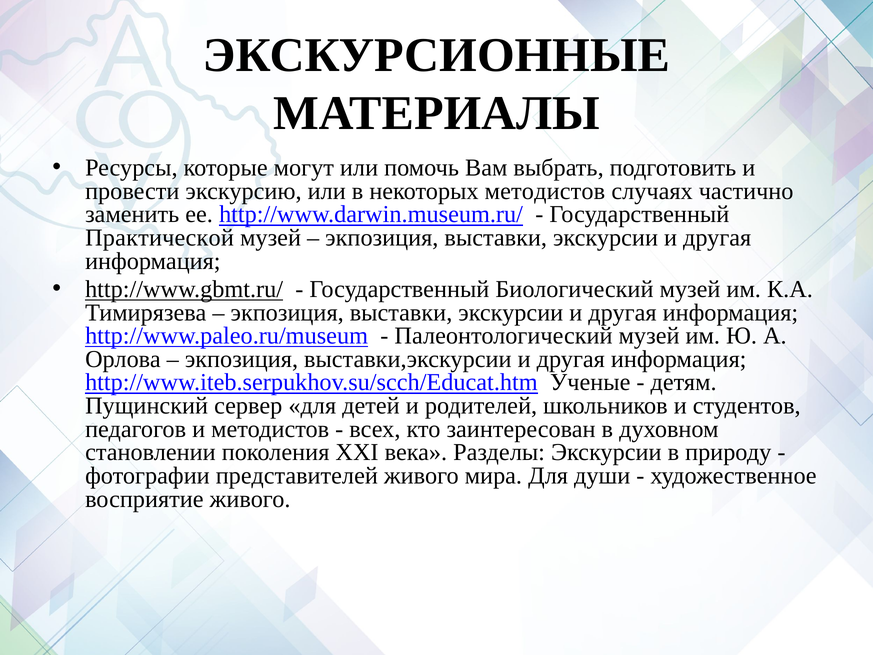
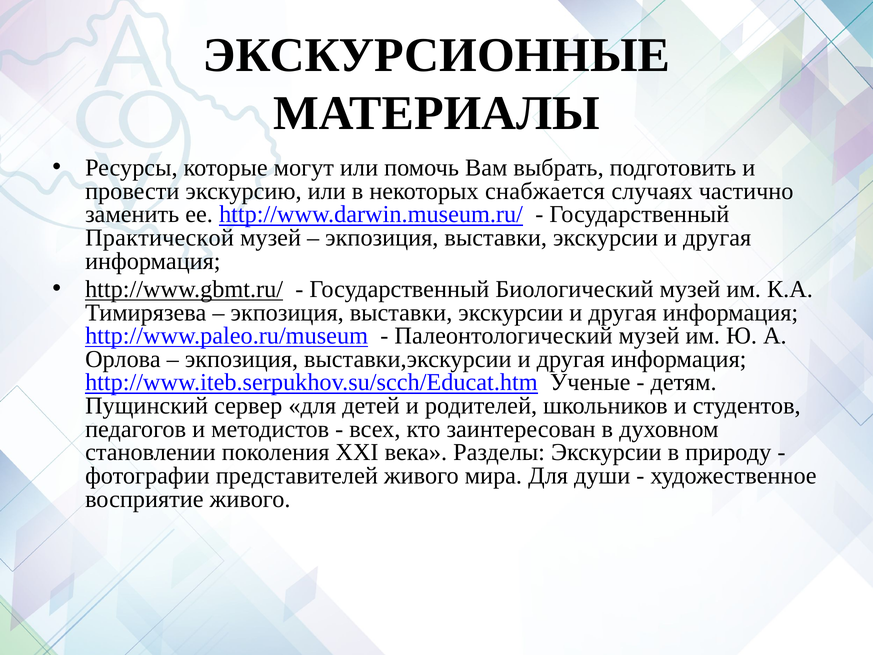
некоторых методистов: методистов -> снабжается
